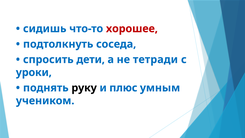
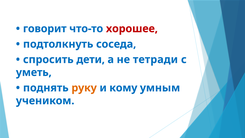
сидишь: сидишь -> говорит
уроки: уроки -> уметь
руку colour: black -> orange
плюс: плюс -> кому
